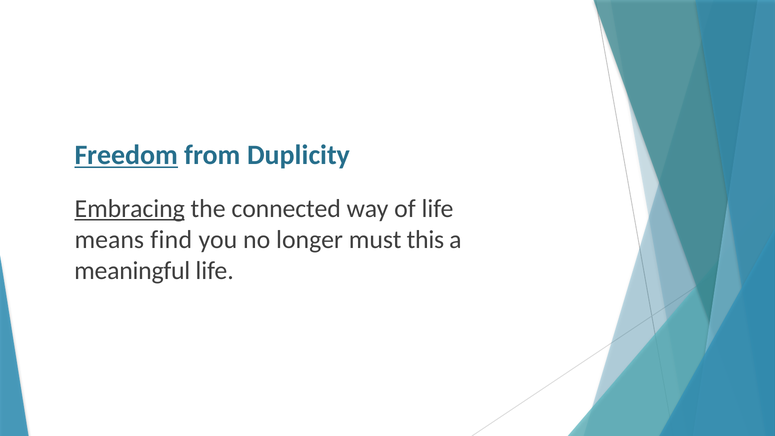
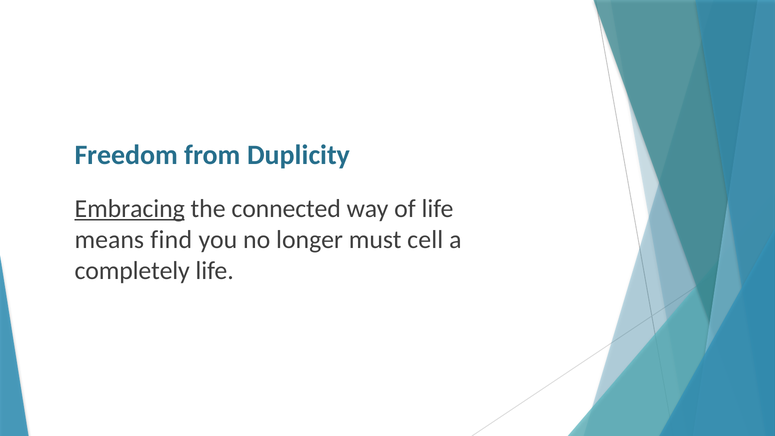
Freedom underline: present -> none
this: this -> cell
meaningful: meaningful -> completely
